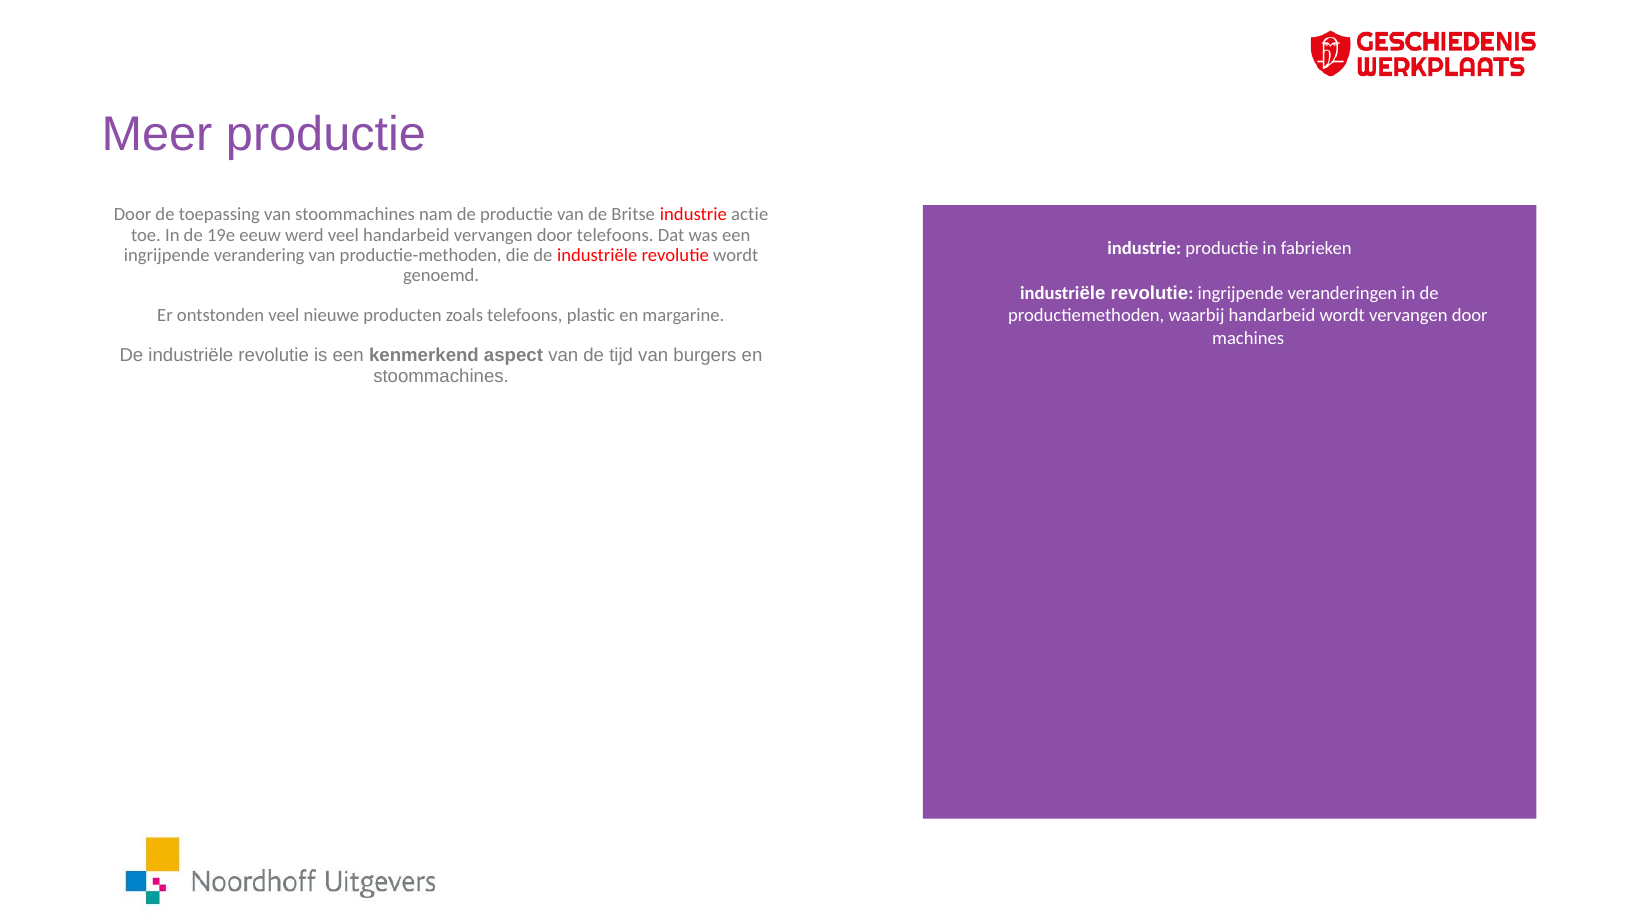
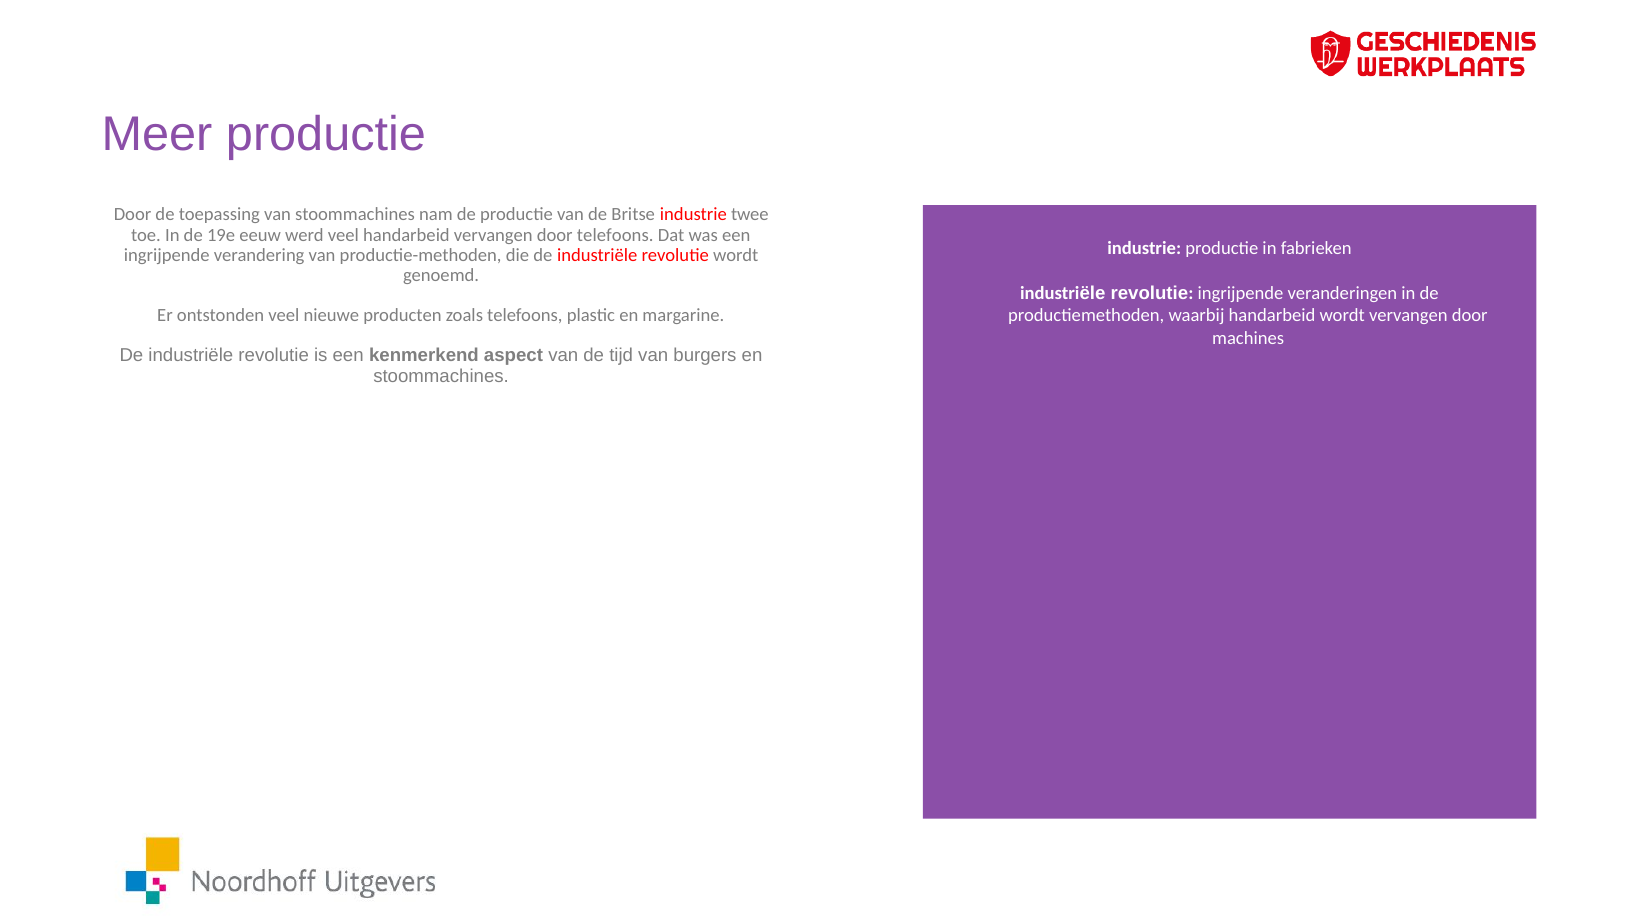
actie: actie -> twee
